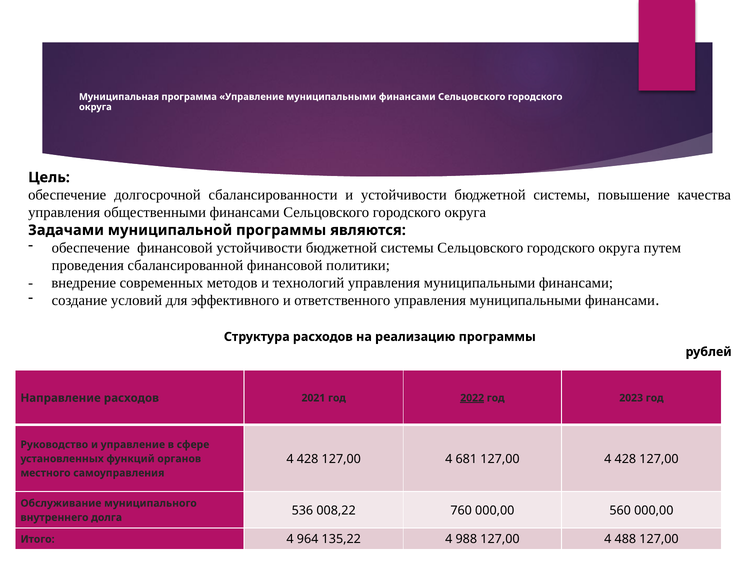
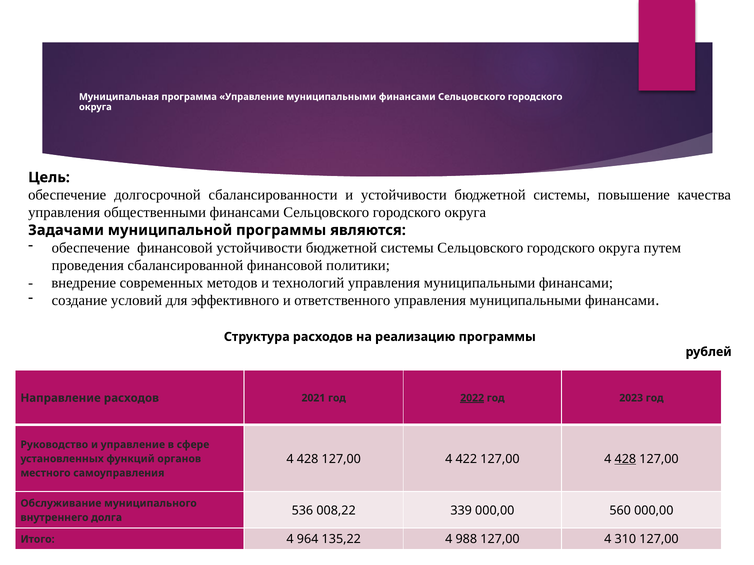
681: 681 -> 422
428 at (625, 459) underline: none -> present
760: 760 -> 339
488: 488 -> 310
